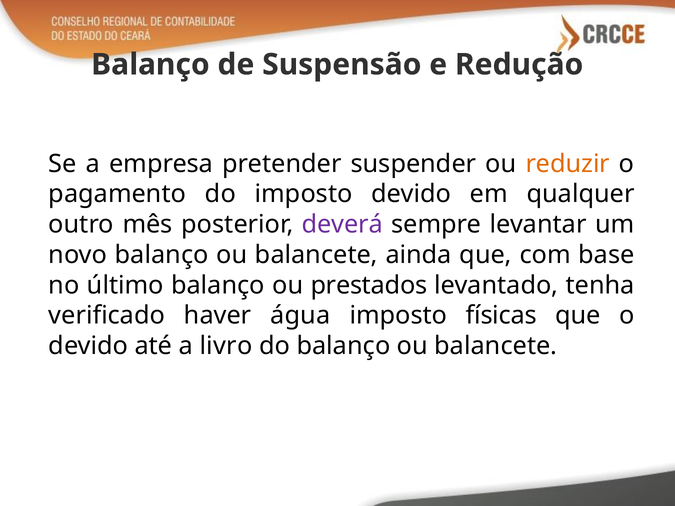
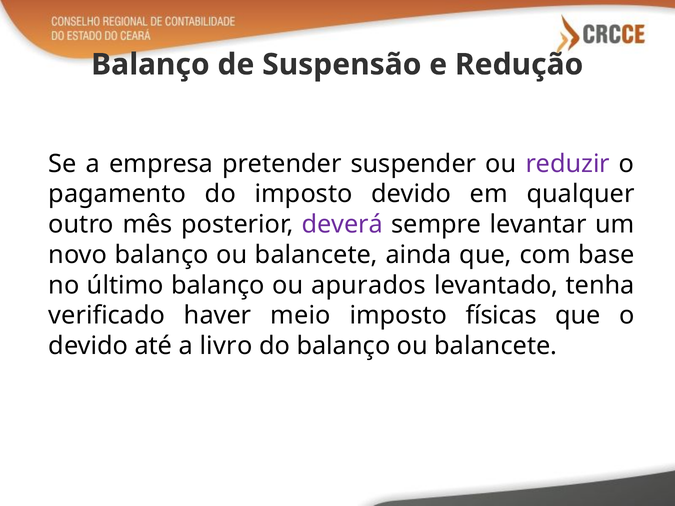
reduzir colour: orange -> purple
prestados: prestados -> apurados
água: água -> meio
